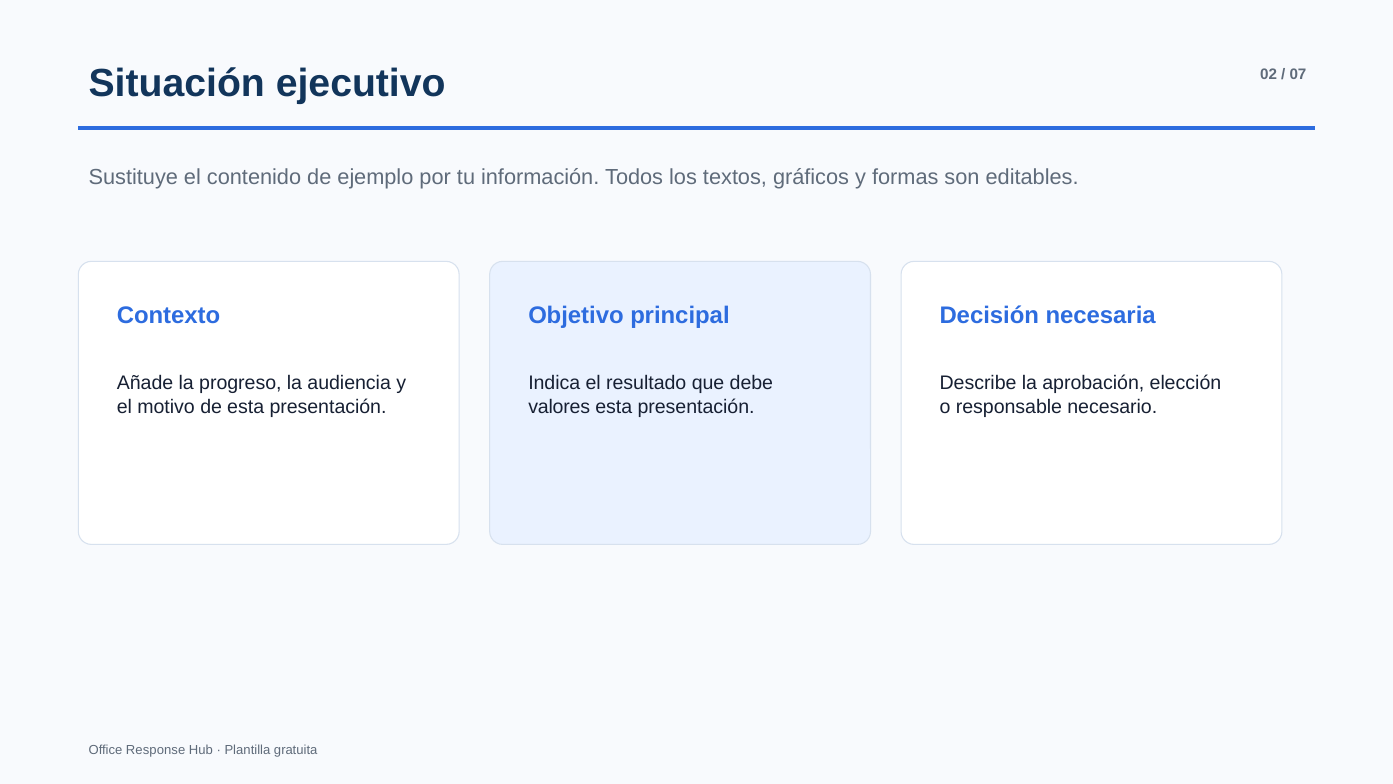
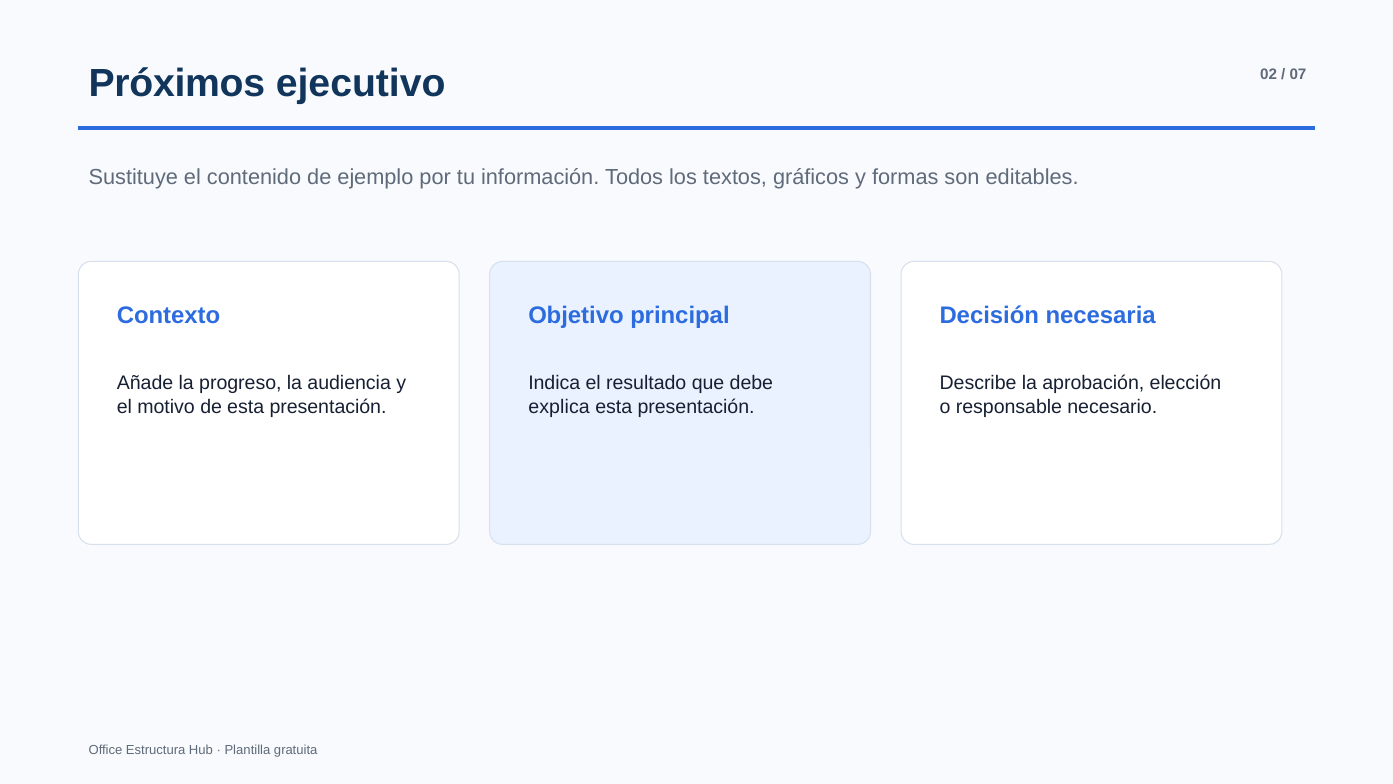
Situación: Situación -> Próximos
valores: valores -> explica
Response: Response -> Estructura
